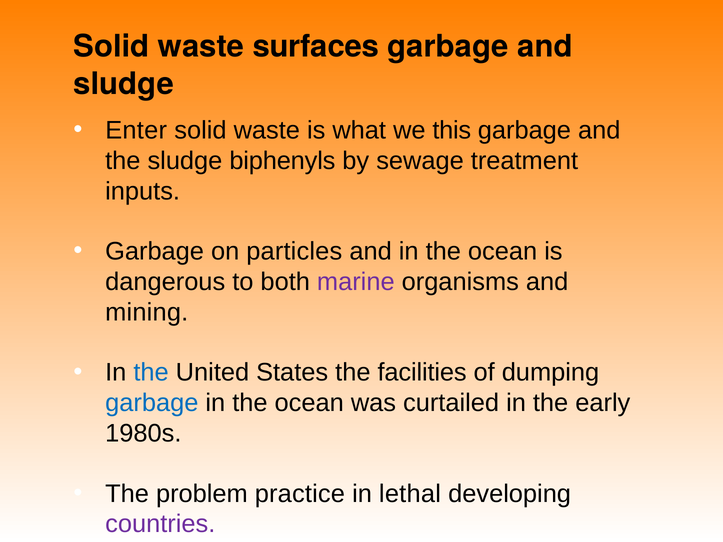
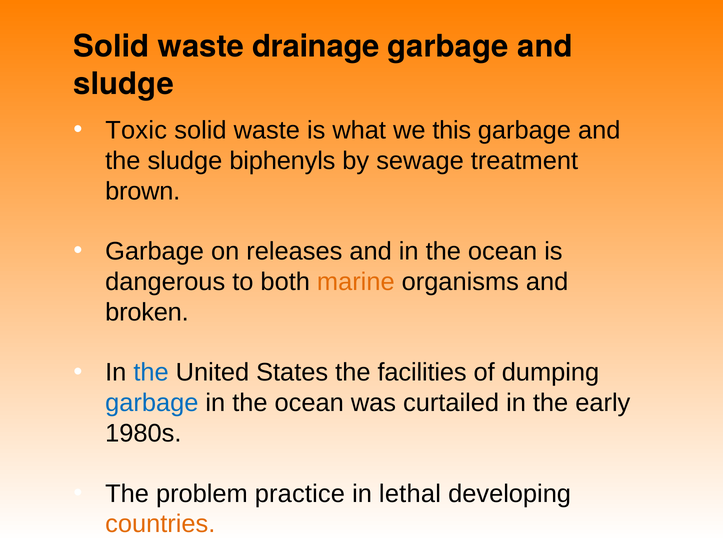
surfaces: surfaces -> drainage
Enter: Enter -> Toxic
inputs: inputs -> brown
particles: particles -> releases
marine colour: purple -> orange
mining: mining -> broken
countries colour: purple -> orange
